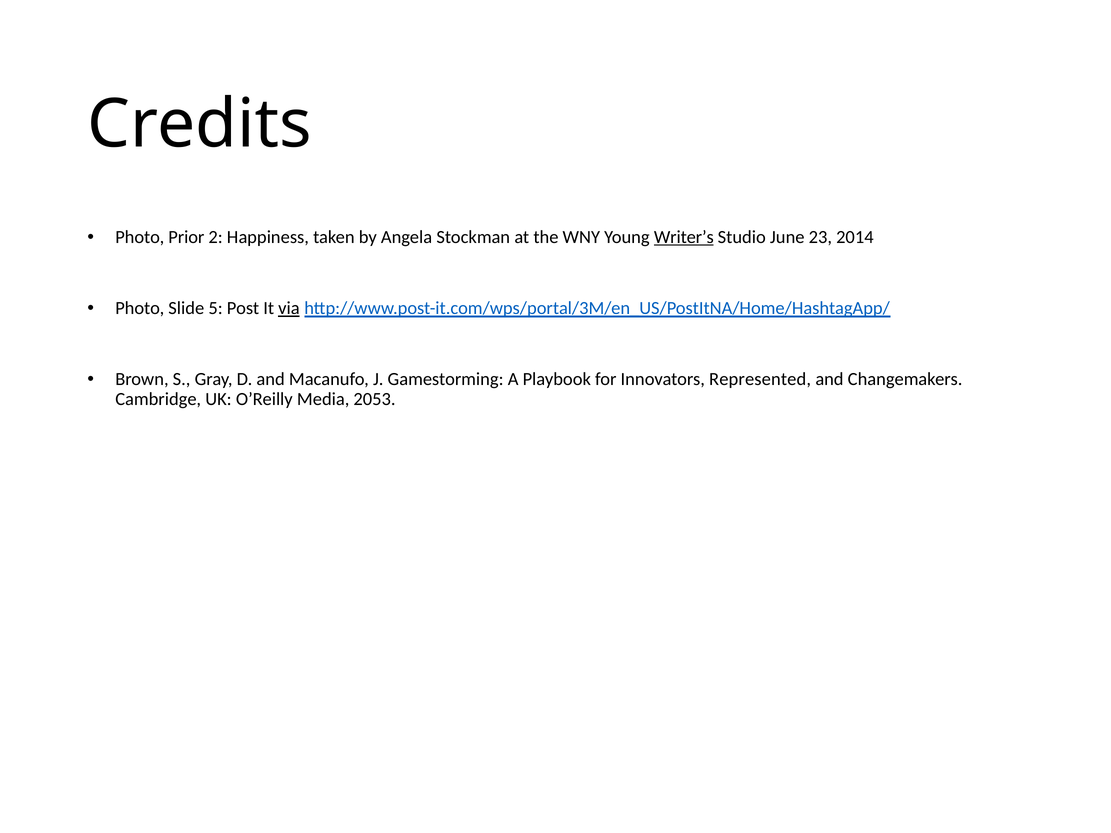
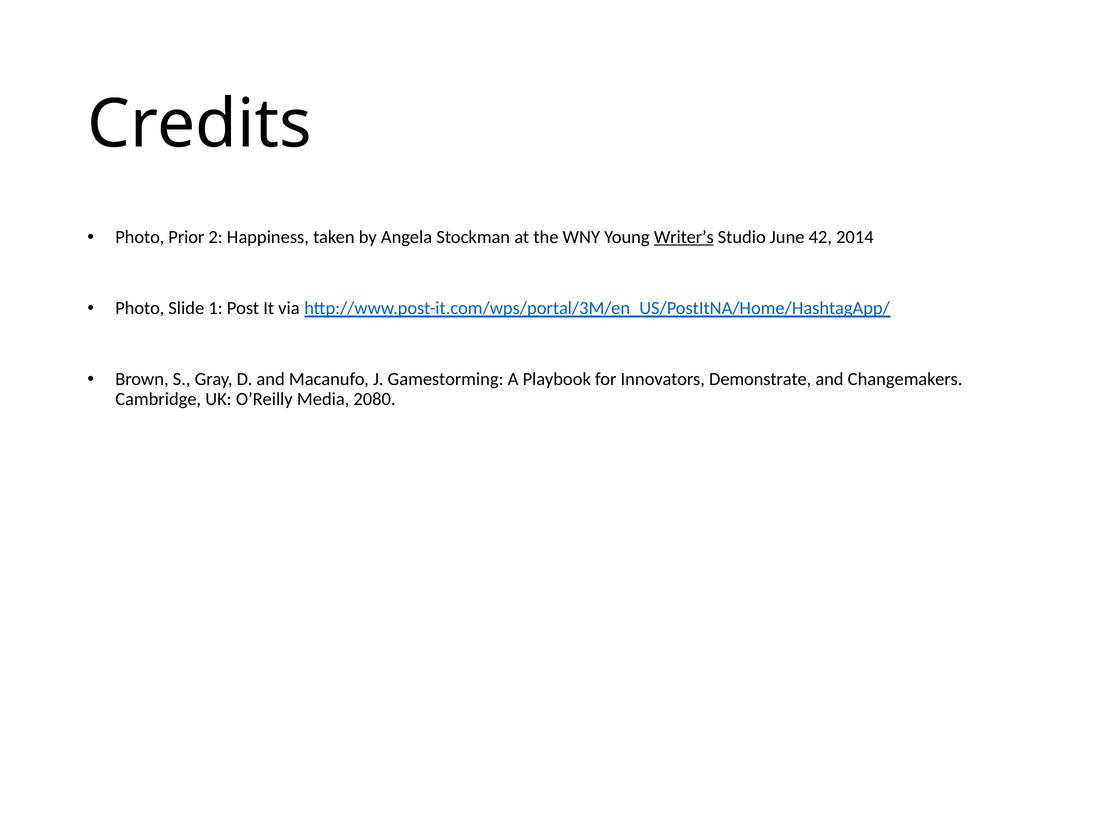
23: 23 -> 42
5: 5 -> 1
via underline: present -> none
Represented: Represented -> Demonstrate
2053: 2053 -> 2080
